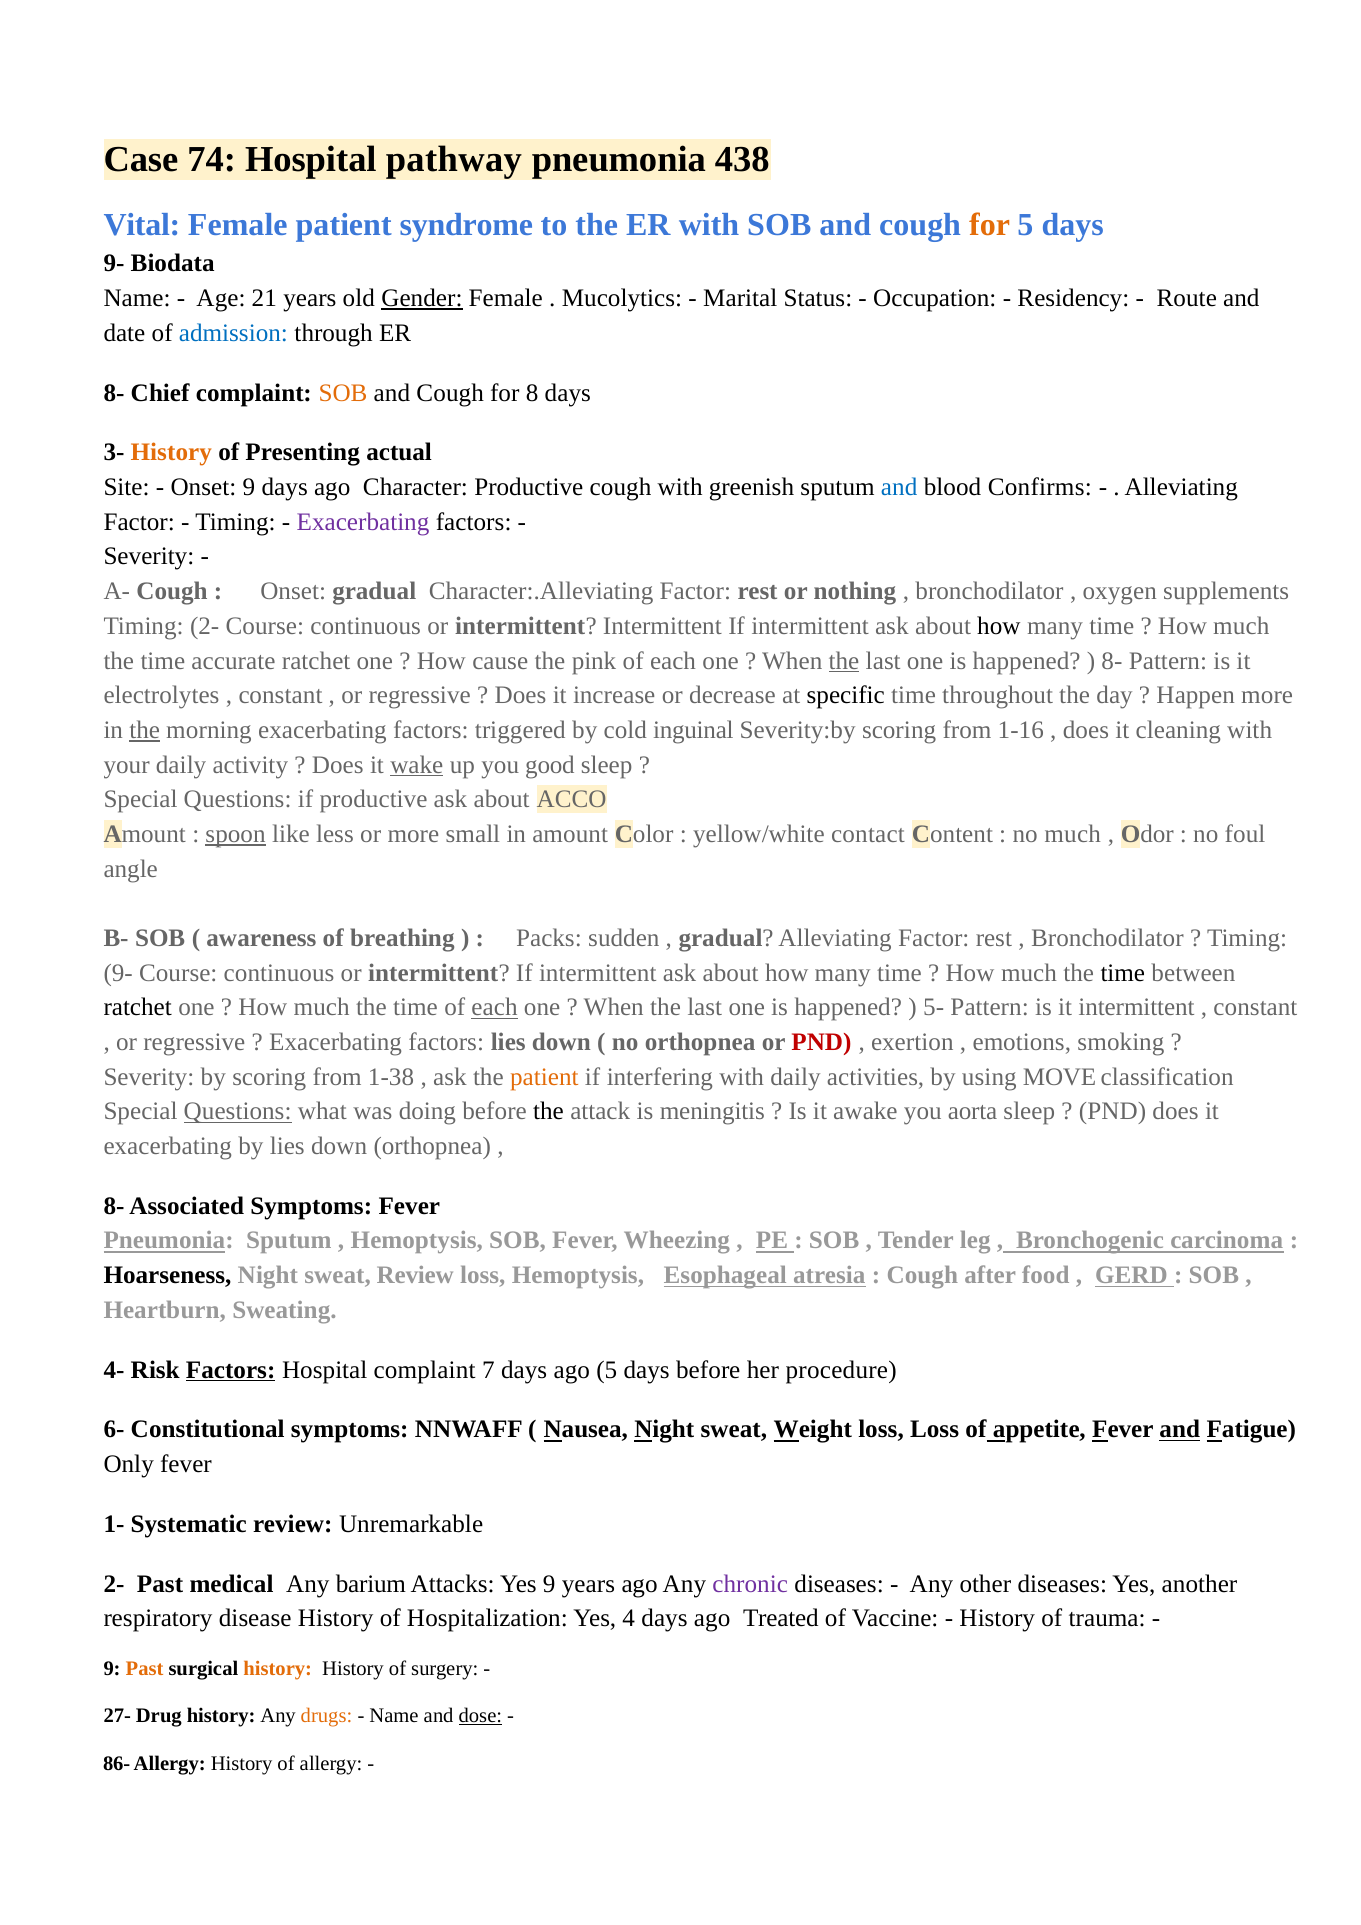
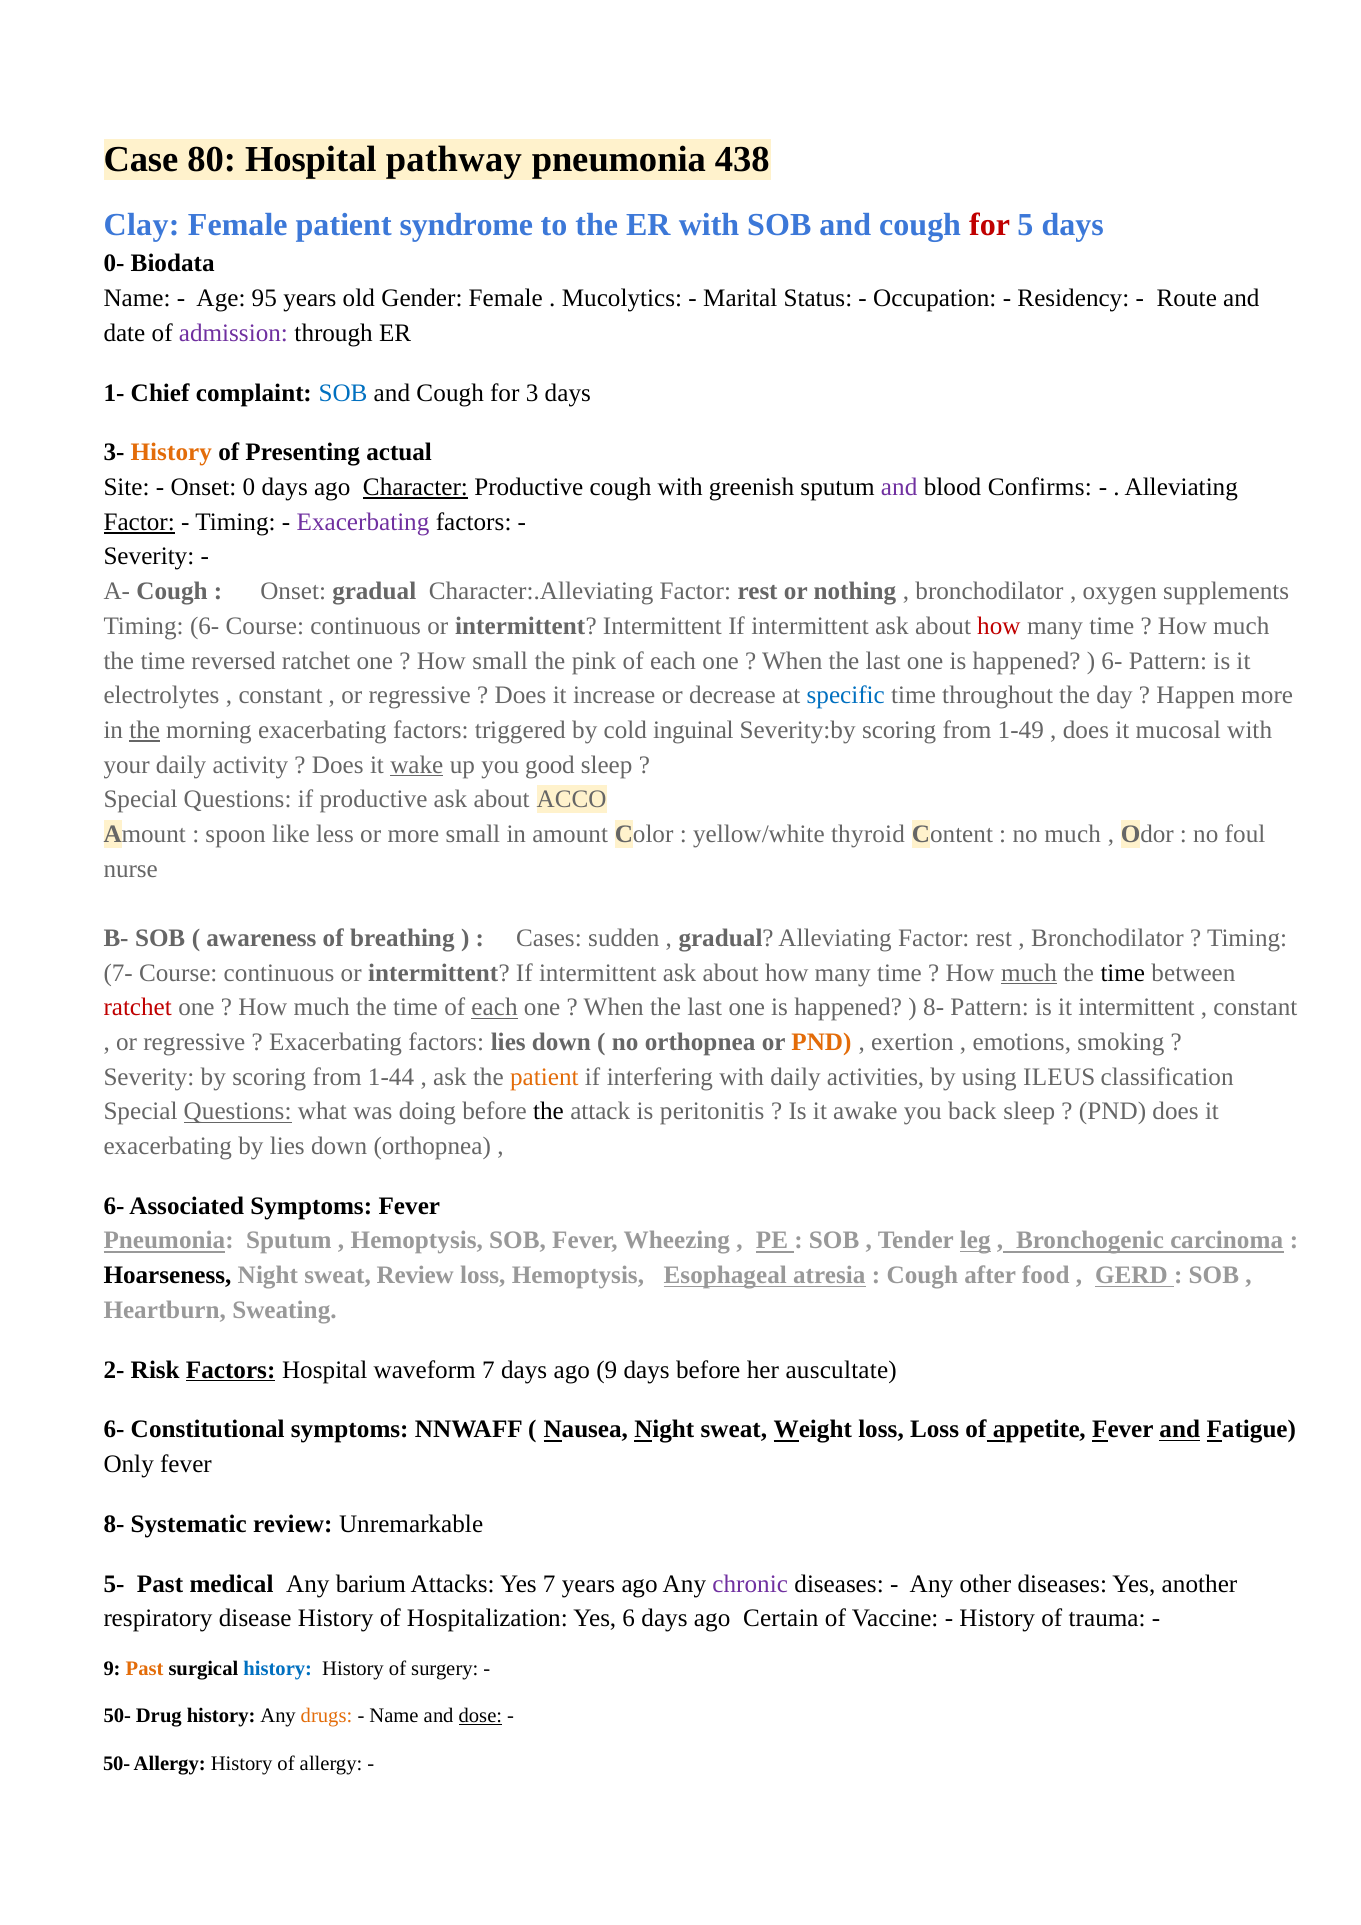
74: 74 -> 80
Vital: Vital -> Clay
for at (990, 225) colour: orange -> red
9- at (114, 264): 9- -> 0-
21: 21 -> 95
Gender underline: present -> none
admission colour: blue -> purple
8- at (114, 393): 8- -> 1-
SOB at (343, 393) colour: orange -> blue
8: 8 -> 3
Onset 9: 9 -> 0
Character underline: none -> present
and at (899, 487) colour: blue -> purple
Factor at (139, 522) underline: none -> present
Timing 2-: 2- -> 6-
how at (999, 626) colour: black -> red
accurate: accurate -> reversed
How cause: cause -> small
the at (844, 661) underline: present -> none
8- at (1112, 661): 8- -> 6-
specific colour: black -> blue
1-16: 1-16 -> 1-49
cleaning: cleaning -> mucosal
spoon underline: present -> none
contact: contact -> thyroid
angle: angle -> nurse
Packs: Packs -> Cases
9- at (118, 973): 9- -> 7-
much at (1029, 973) underline: none -> present
ratchet at (138, 1007) colour: black -> red
5- at (934, 1007): 5- -> 8-
PND at (821, 1042) colour: red -> orange
1-38: 1-38 -> 1-44
MOVE: MOVE -> ILEUS
meningitis: meningitis -> peritonitis
aorta: aorta -> back
8- at (114, 1206): 8- -> 6-
leg underline: none -> present
4-: 4- -> 2-
Hospital complaint: complaint -> waveform
ago 5: 5 -> 9
procedure: procedure -> auscultate
1- at (114, 1524): 1- -> 8-
2- at (114, 1584): 2- -> 5-
Yes 9: 9 -> 7
4: 4 -> 6
Treated: Treated -> Certain
history at (278, 1668) colour: orange -> blue
27- at (117, 1716): 27- -> 50-
86- at (117, 1763): 86- -> 50-
